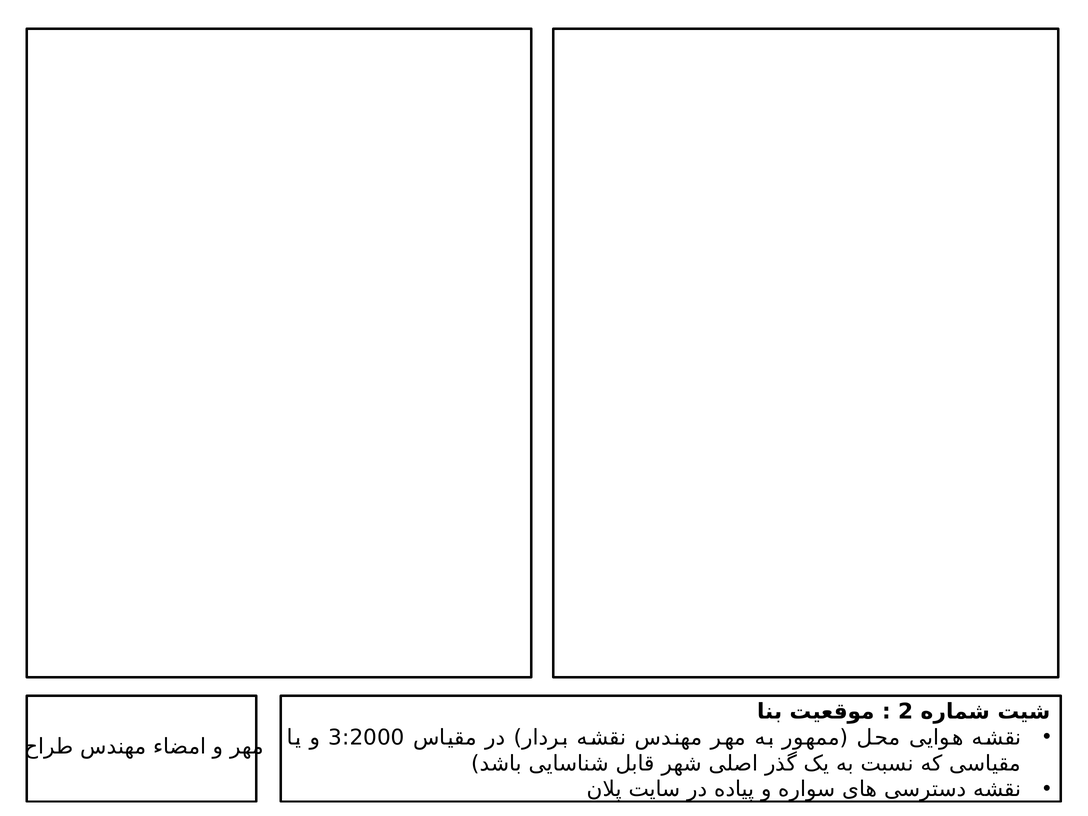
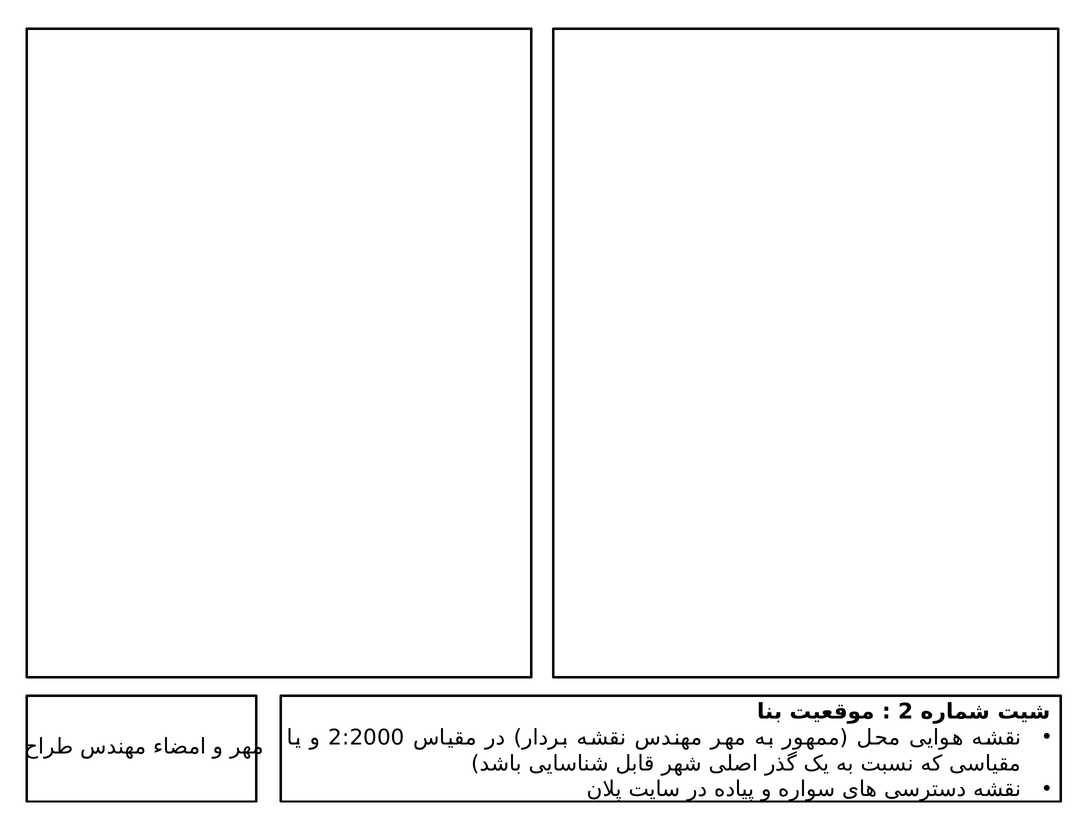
3:2000: 3:2000 -> 2:2000
